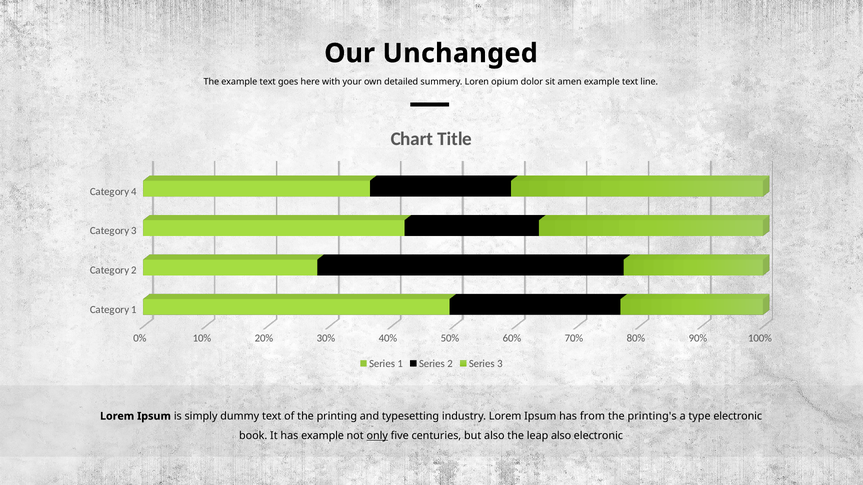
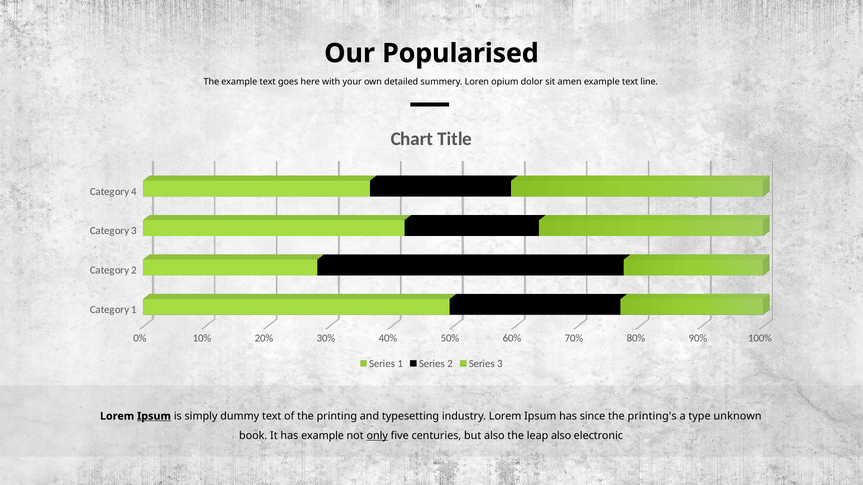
Unchanged: Unchanged -> Popularised
Ipsum at (154, 416) underline: none -> present
from: from -> since
type electronic: electronic -> unknown
